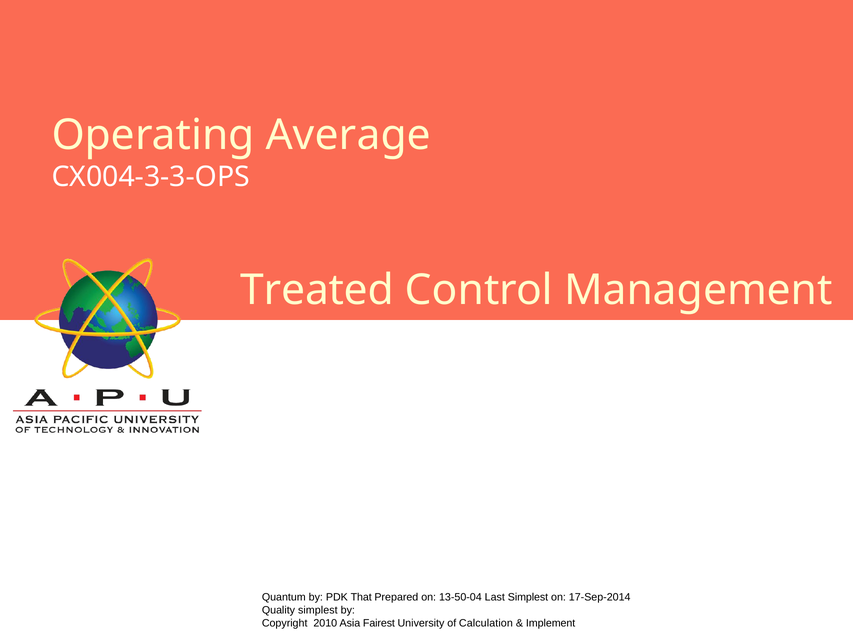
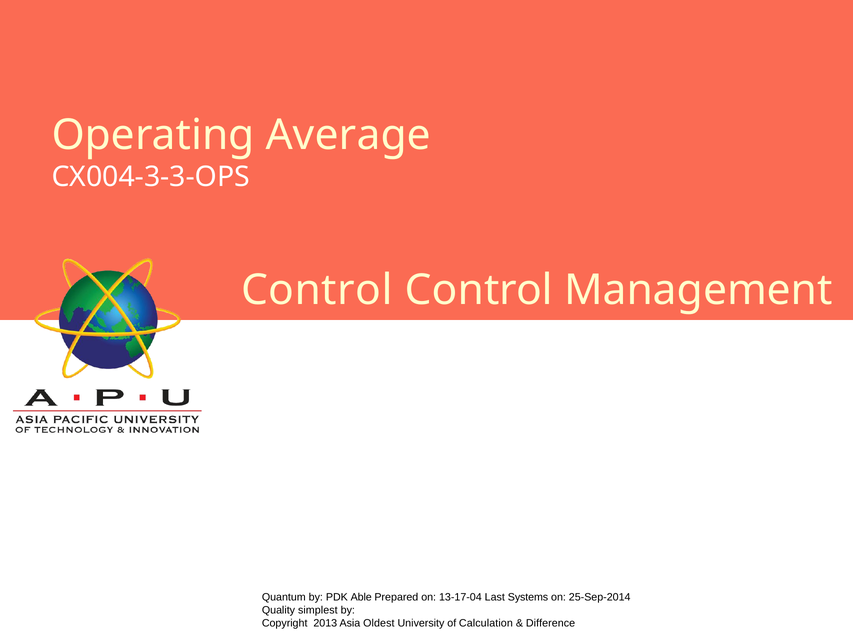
Treated at (317, 290): Treated -> Control
That: That -> Able
13-50-04: 13-50-04 -> 13-17-04
Last Simplest: Simplest -> Systems
17-Sep-2014: 17-Sep-2014 -> 25-Sep-2014
2010: 2010 -> 2013
Fairest: Fairest -> Oldest
Implement: Implement -> Difference
